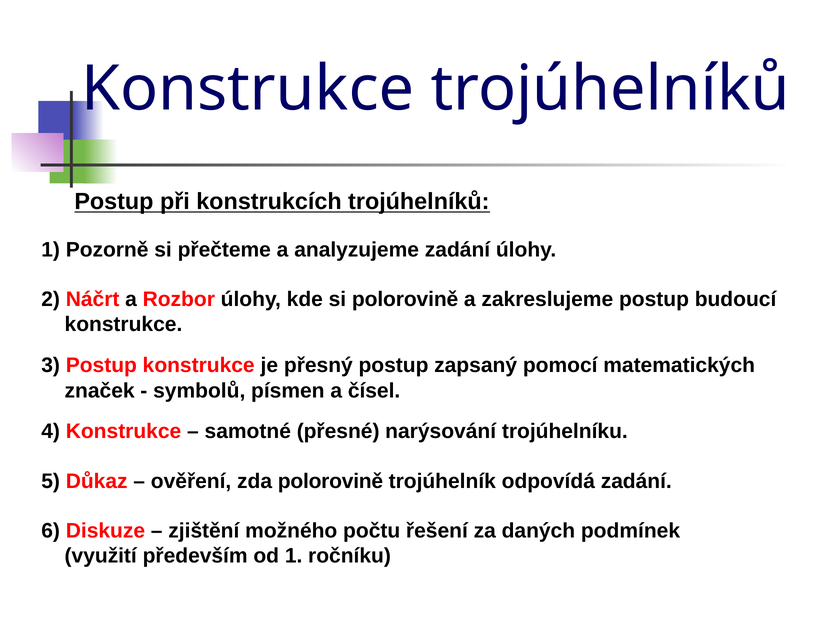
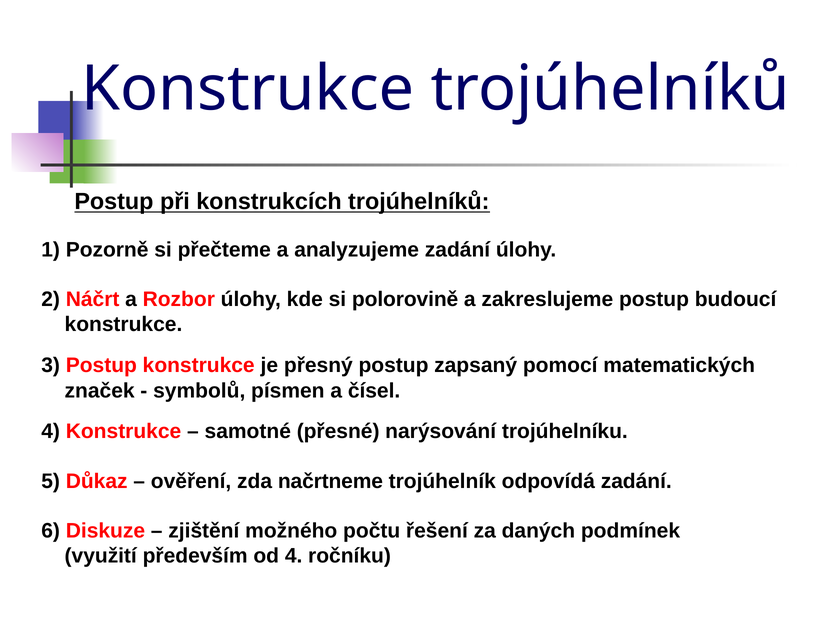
zda polorovině: polorovině -> načrtneme
od 1: 1 -> 4
